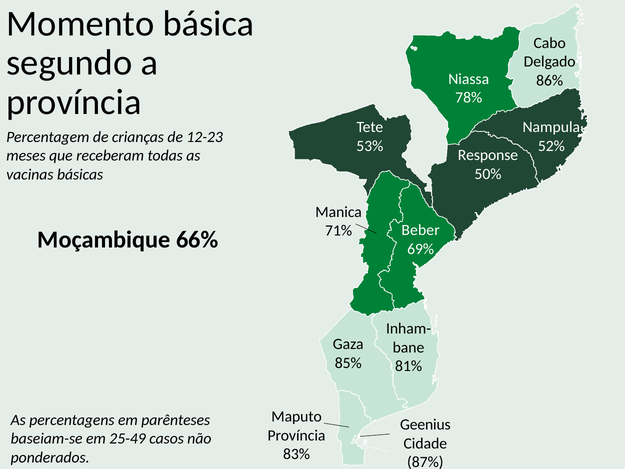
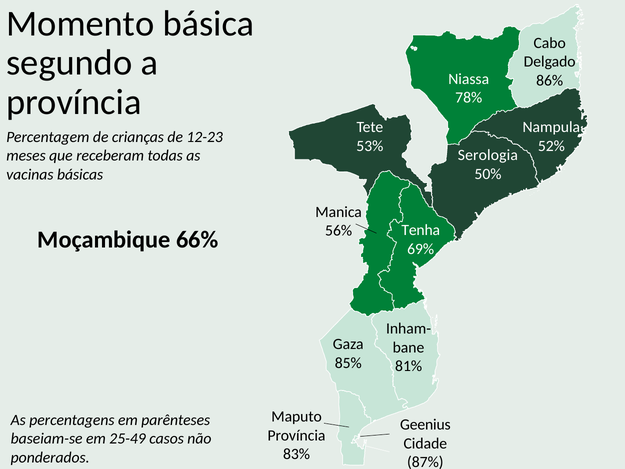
Response: Response -> Serologia
Beber: Beber -> Tenha
71%: 71% -> 56%
